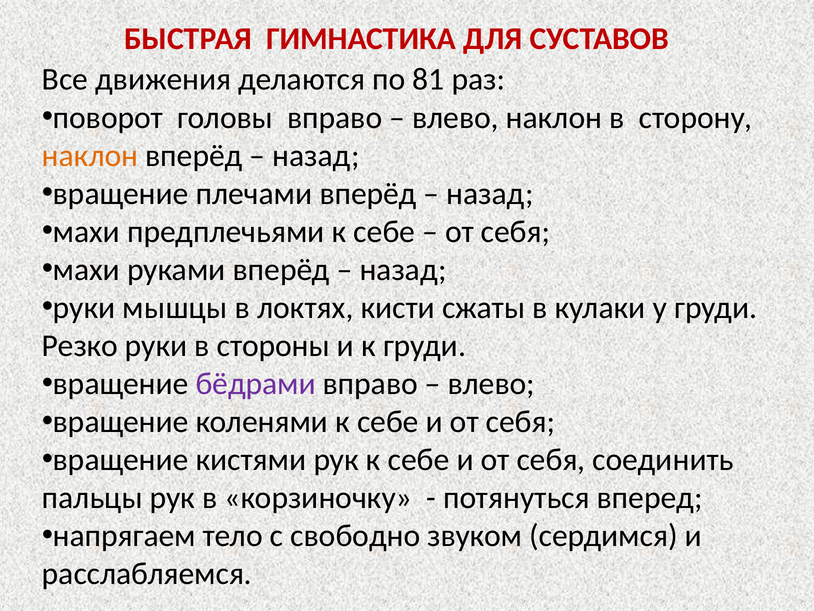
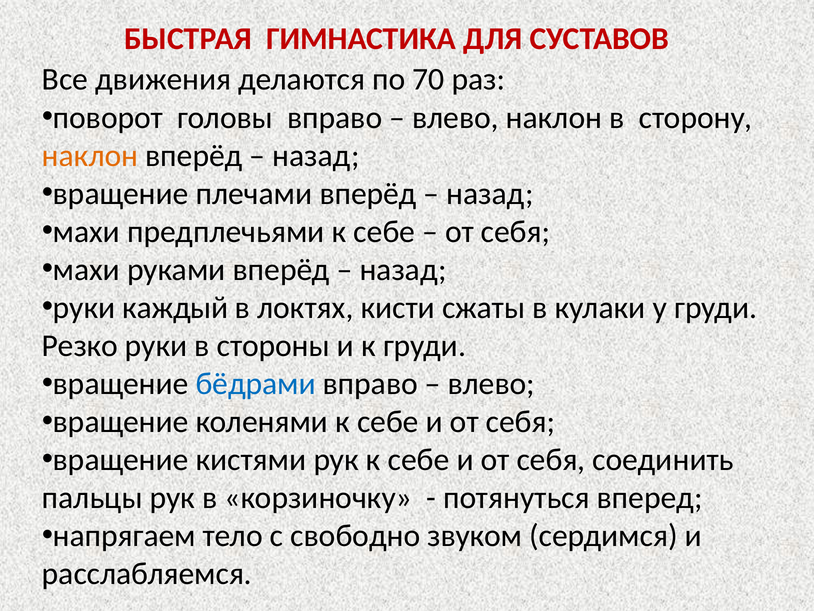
81: 81 -> 70
мышцы: мышцы -> каждый
бёдрами colour: purple -> blue
